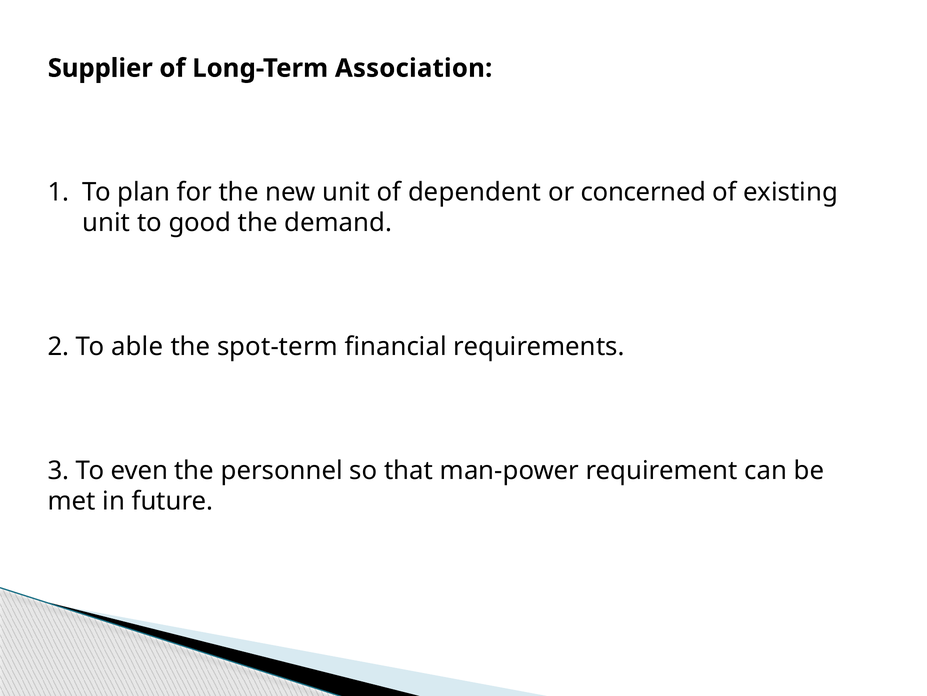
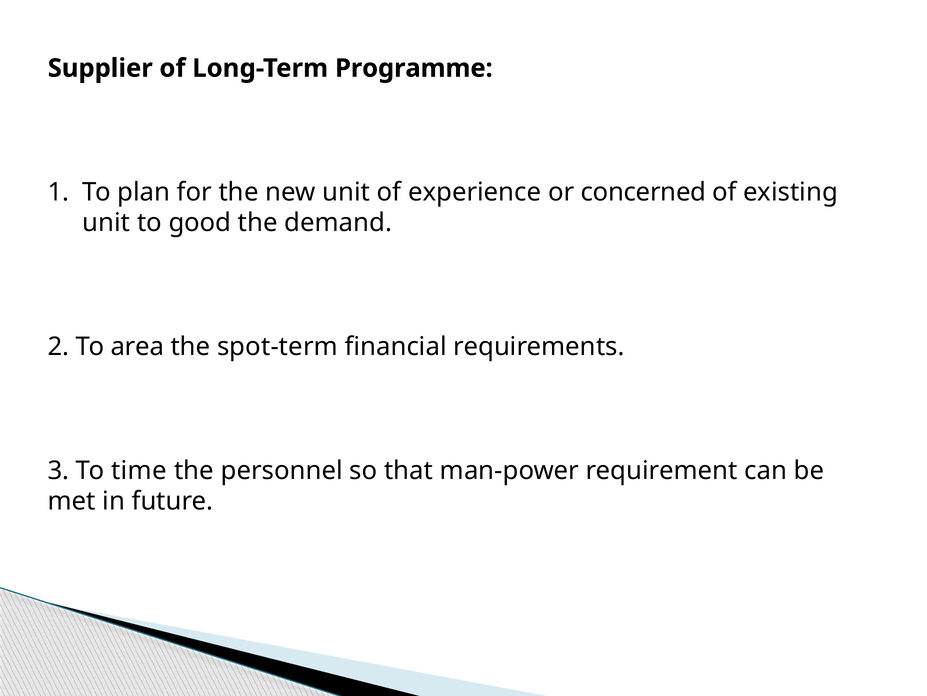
Association: Association -> Programme
dependent: dependent -> experience
able: able -> area
even: even -> time
